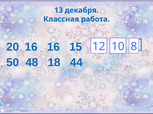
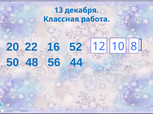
16 at (31, 47): 16 -> 22
15: 15 -> 52
18: 18 -> 56
